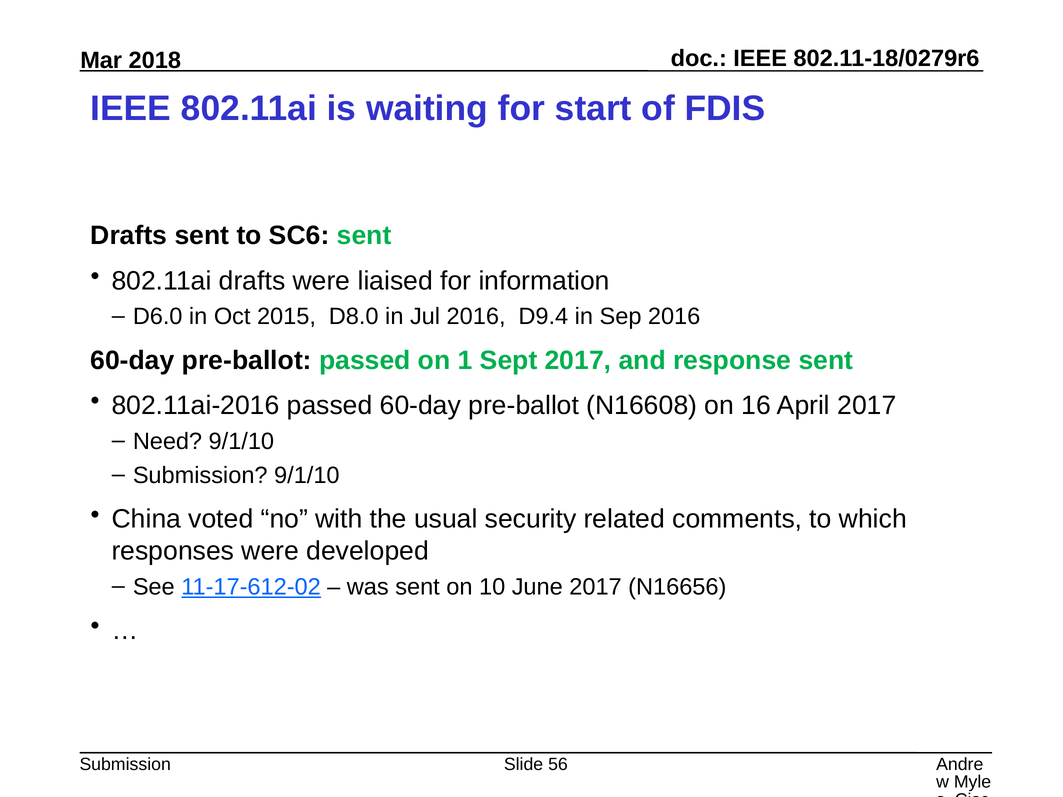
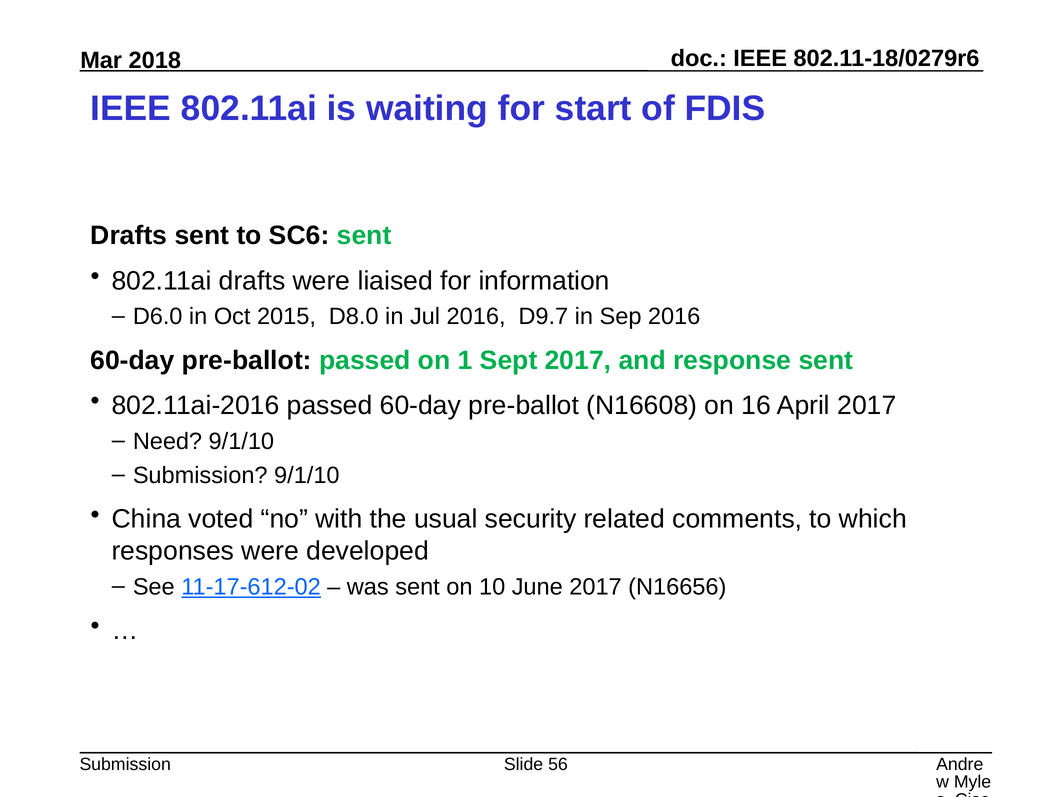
D9.4: D9.4 -> D9.7
